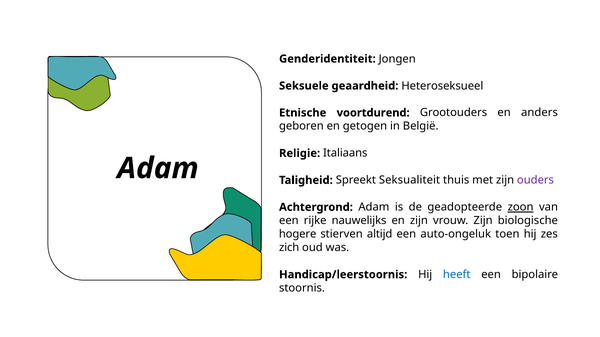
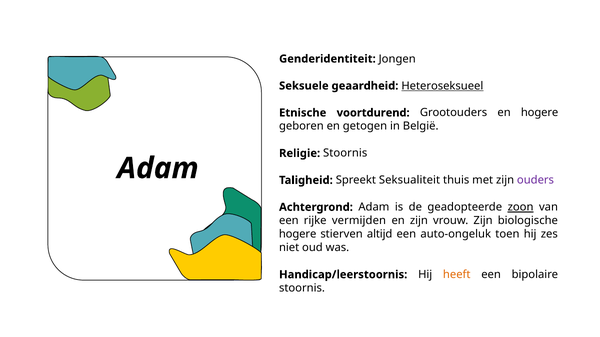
Heteroseksueel underline: none -> present
en anders: anders -> hogere
Religie Italiaans: Italiaans -> Stoornis
nauwelijks: nauwelijks -> vermijden
zich: zich -> niet
heeft colour: blue -> orange
